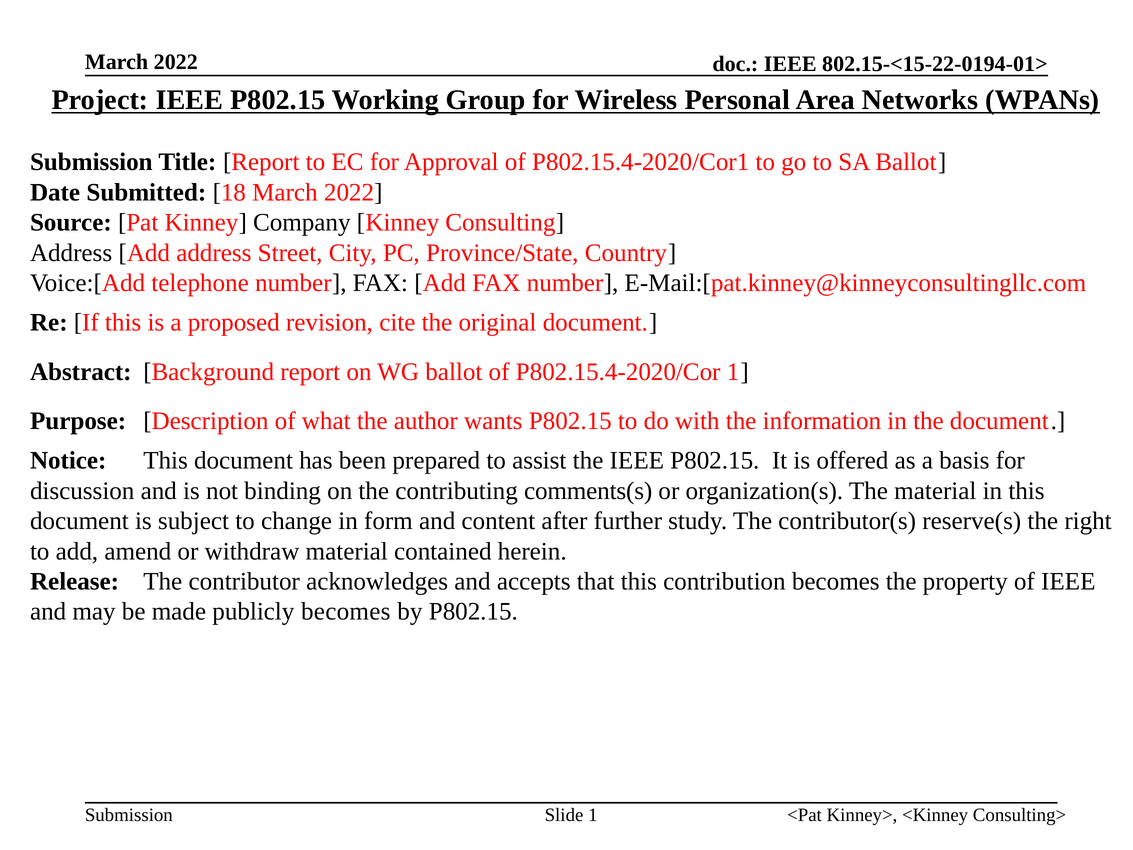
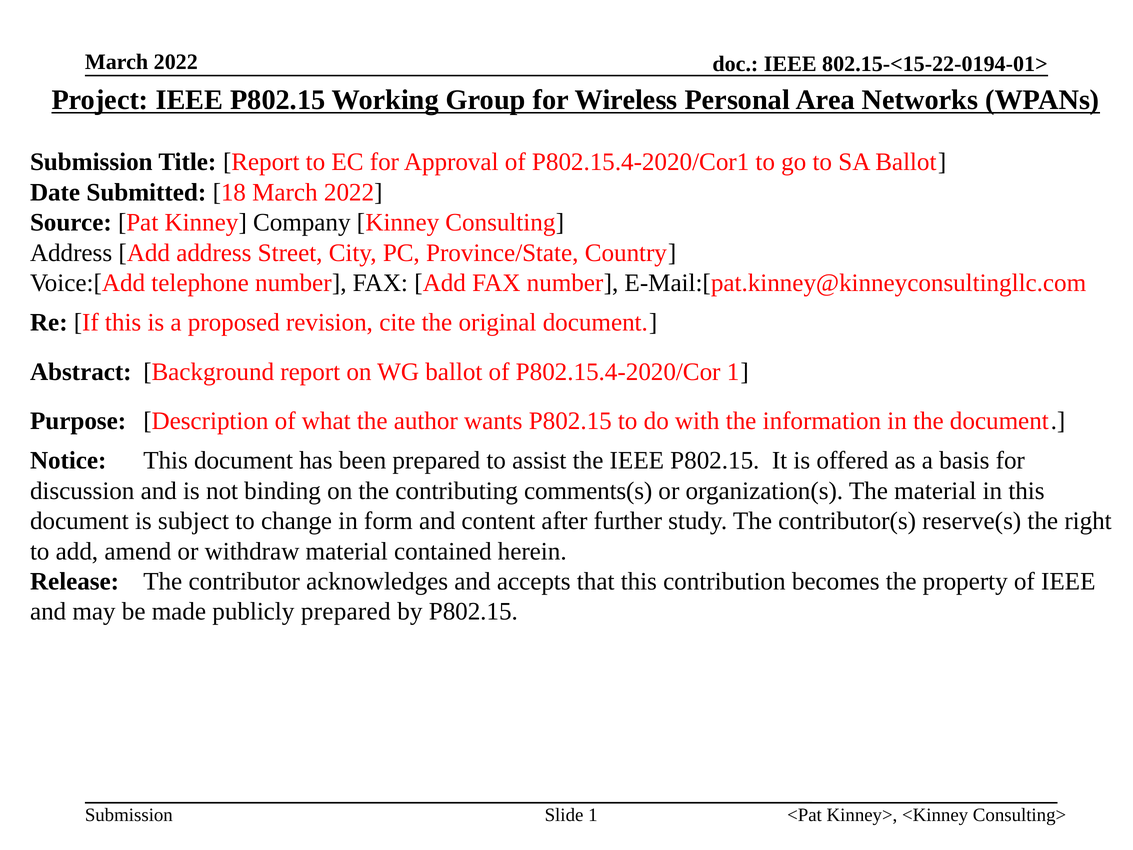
publicly becomes: becomes -> prepared
